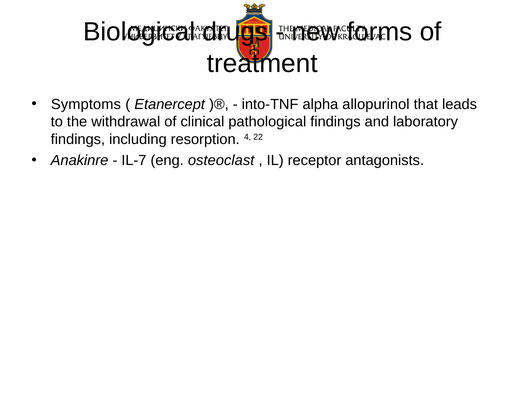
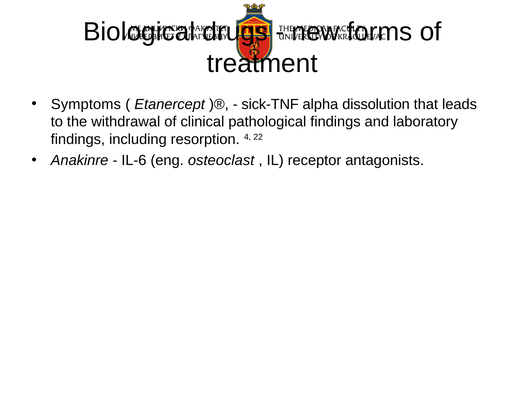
into-TNF: into-TNF -> sick-TNF
allopurinol: allopurinol -> dissolution
IL-7: IL-7 -> IL-6
